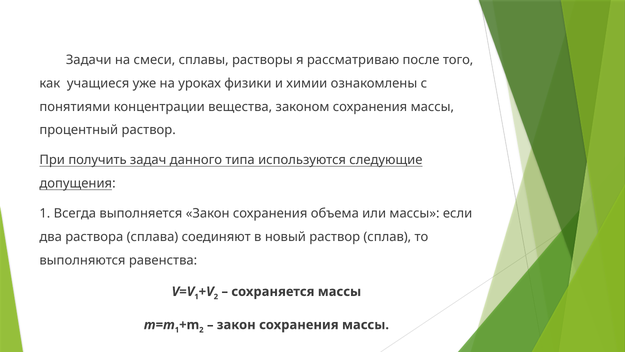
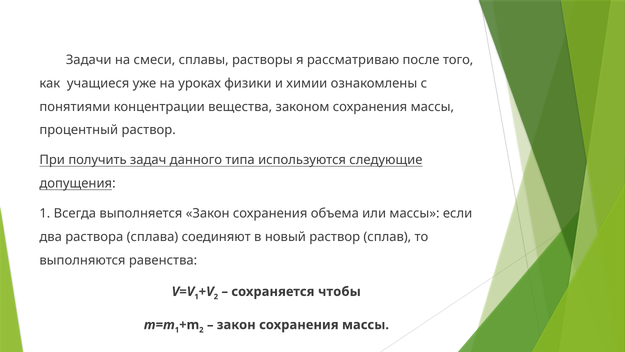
сохраняется массы: массы -> чтобы
